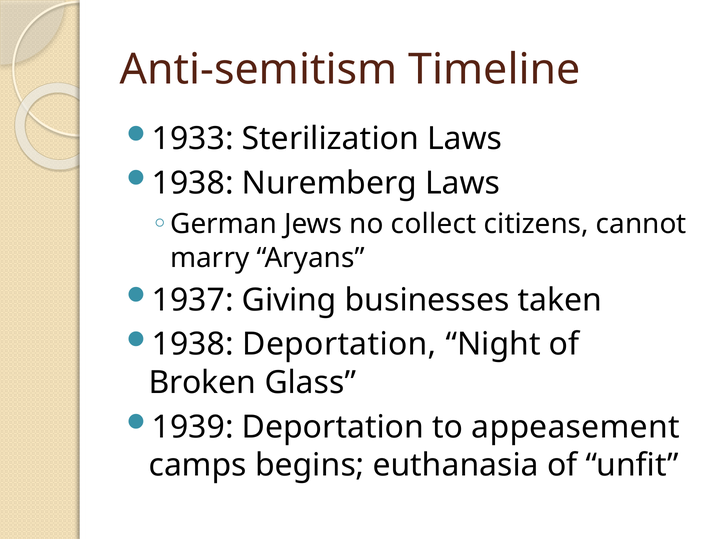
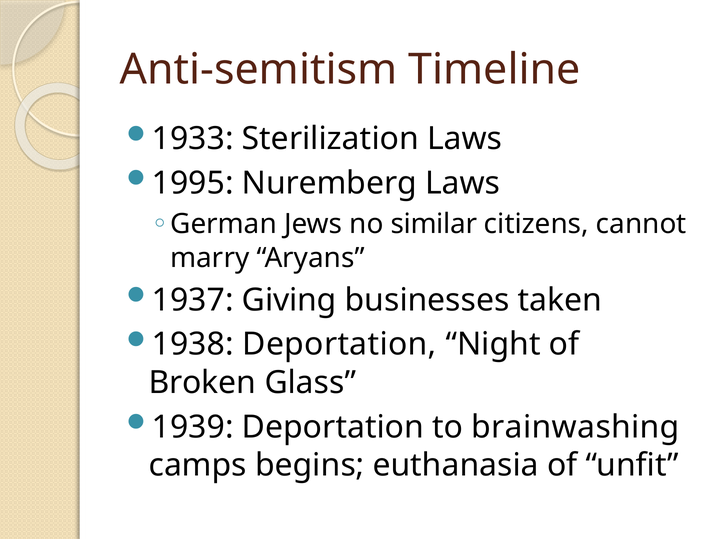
1938 at (193, 183): 1938 -> 1995
collect: collect -> similar
appeasement: appeasement -> brainwashing
